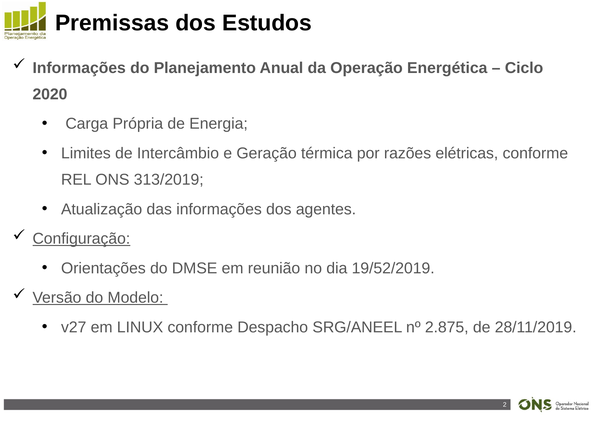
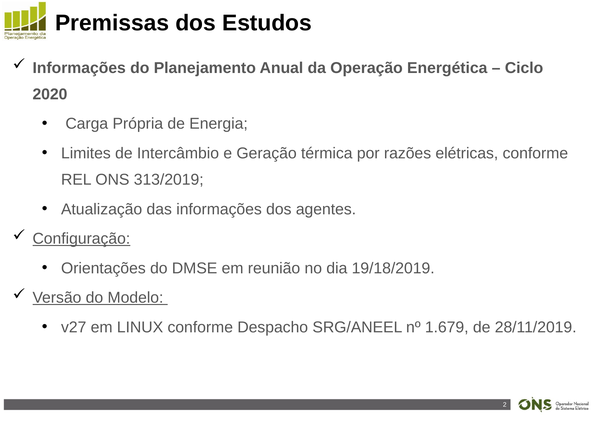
19/52/2019: 19/52/2019 -> 19/18/2019
2.875: 2.875 -> 1.679
